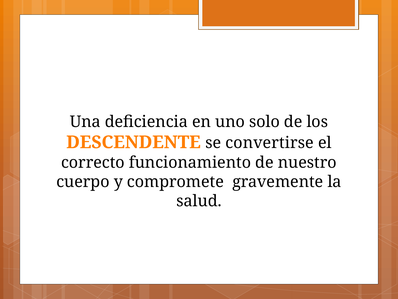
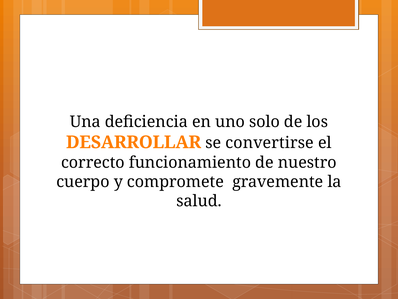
DESCENDENTE: DESCENDENTE -> DESARROLLAR
